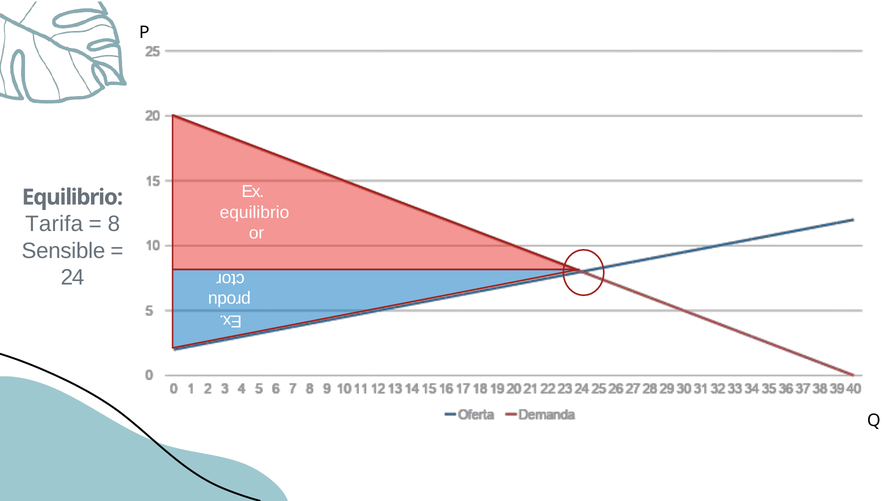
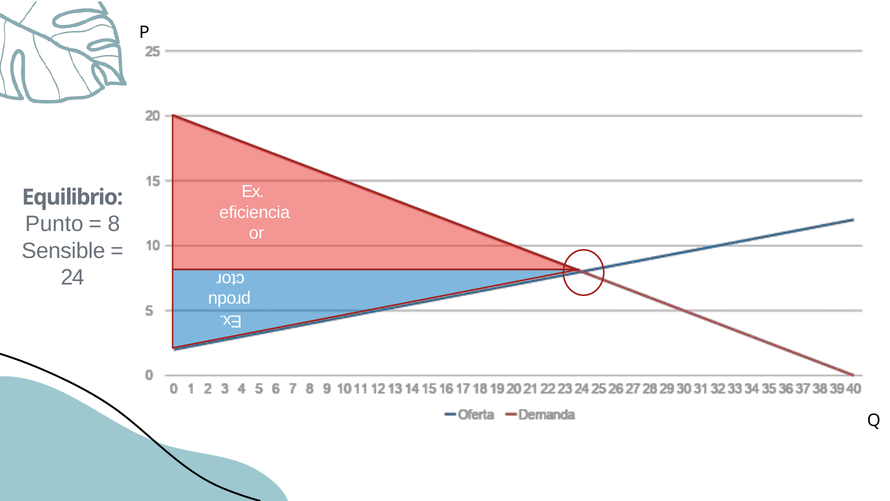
equilibrio at (254, 212): equilibrio -> eficiencia
Tarifa: Tarifa -> Punto
